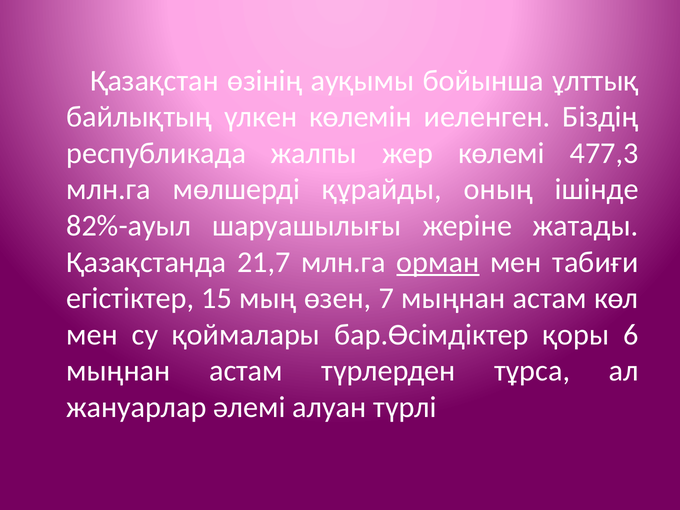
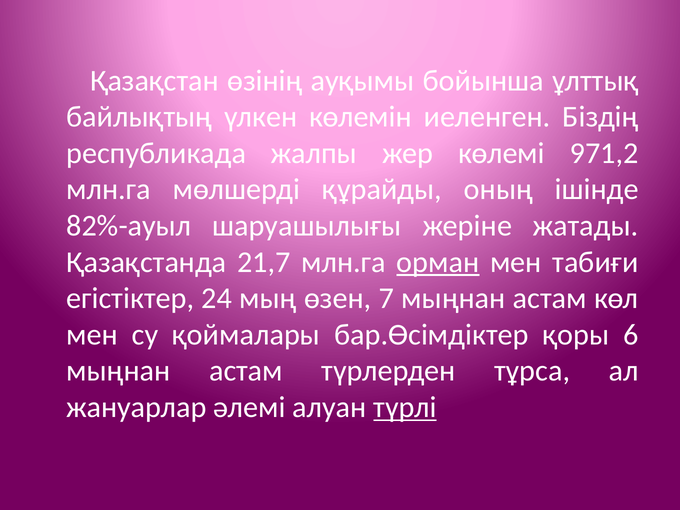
477,3: 477,3 -> 971,2
15: 15 -> 24
түрлі underline: none -> present
